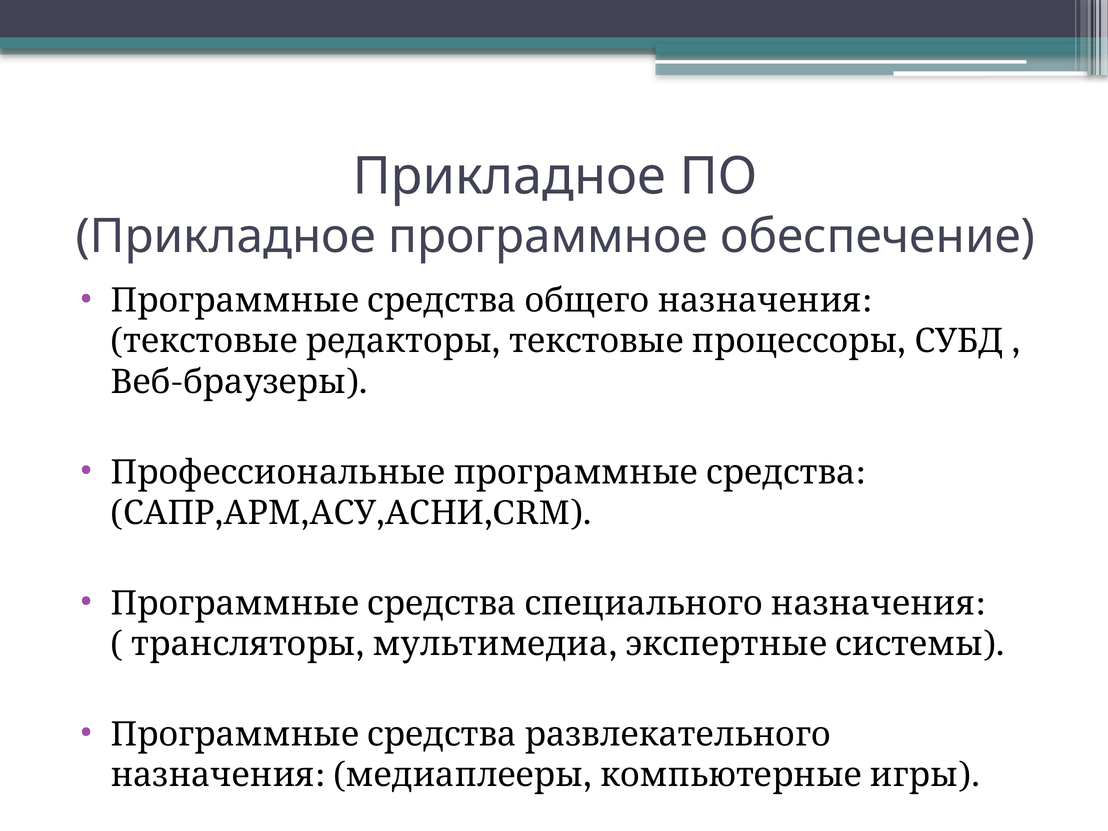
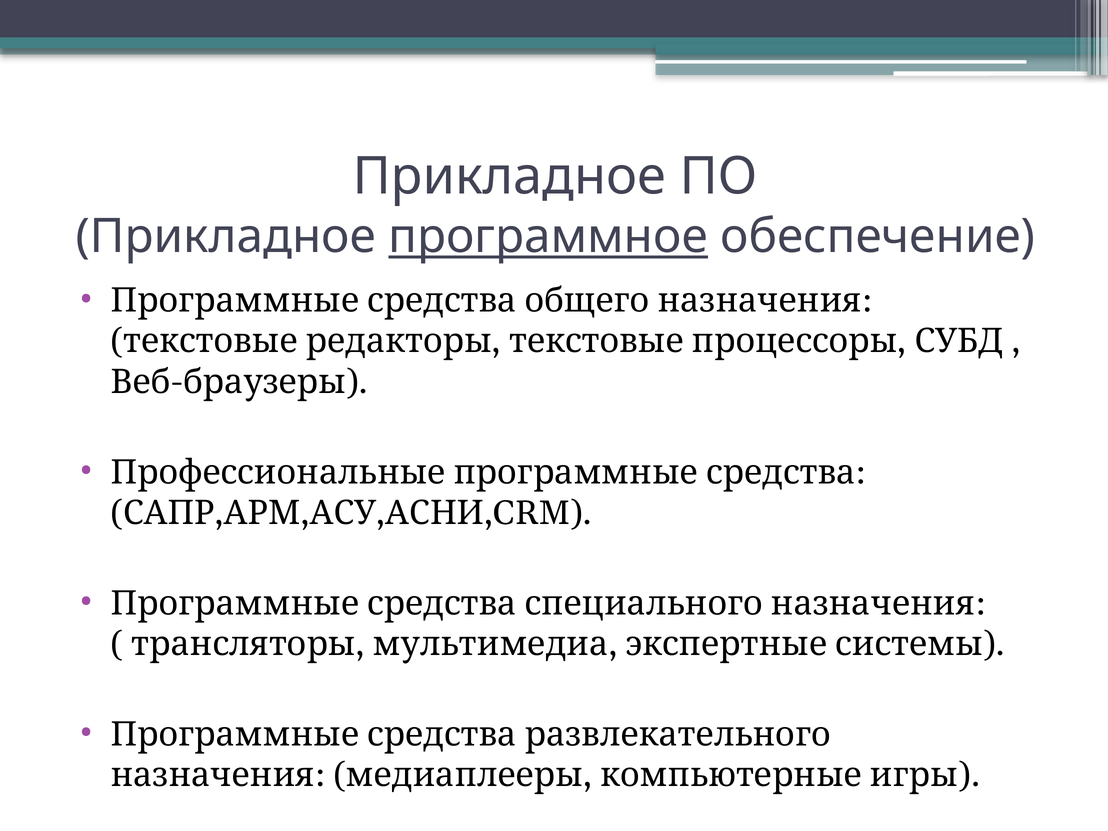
программное underline: none -> present
